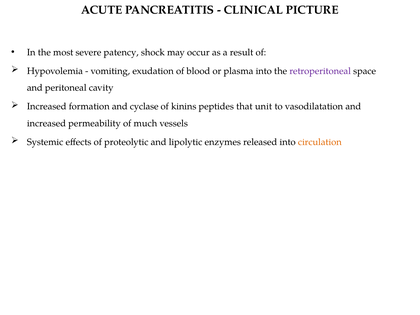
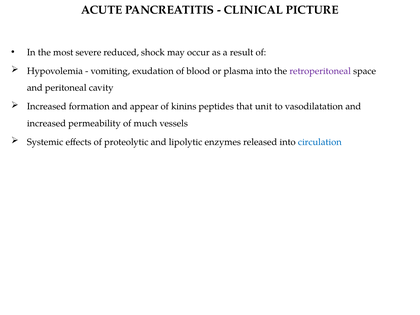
patency: patency -> reduced
cyclase: cyclase -> appear
circulation colour: orange -> blue
